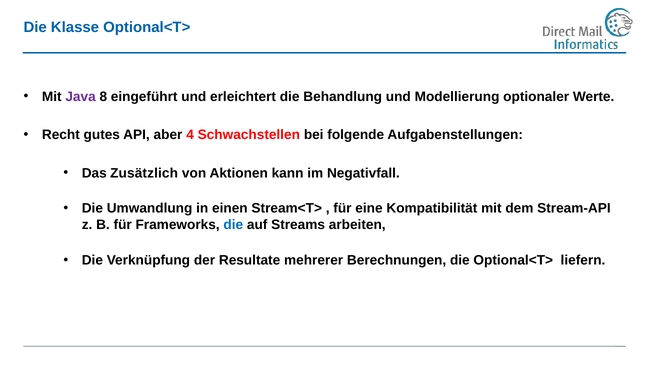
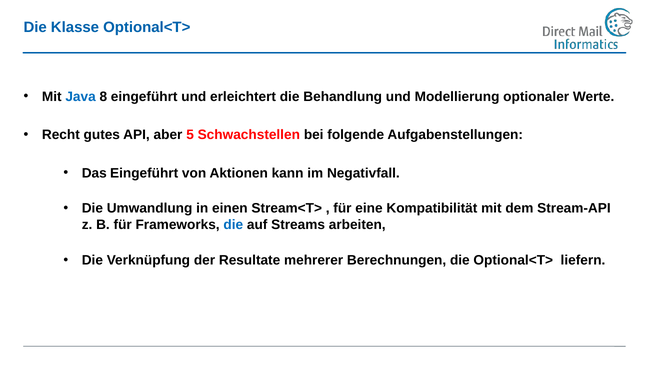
Java colour: purple -> blue
4: 4 -> 5
Das Zusätzlich: Zusätzlich -> Eingeführt
